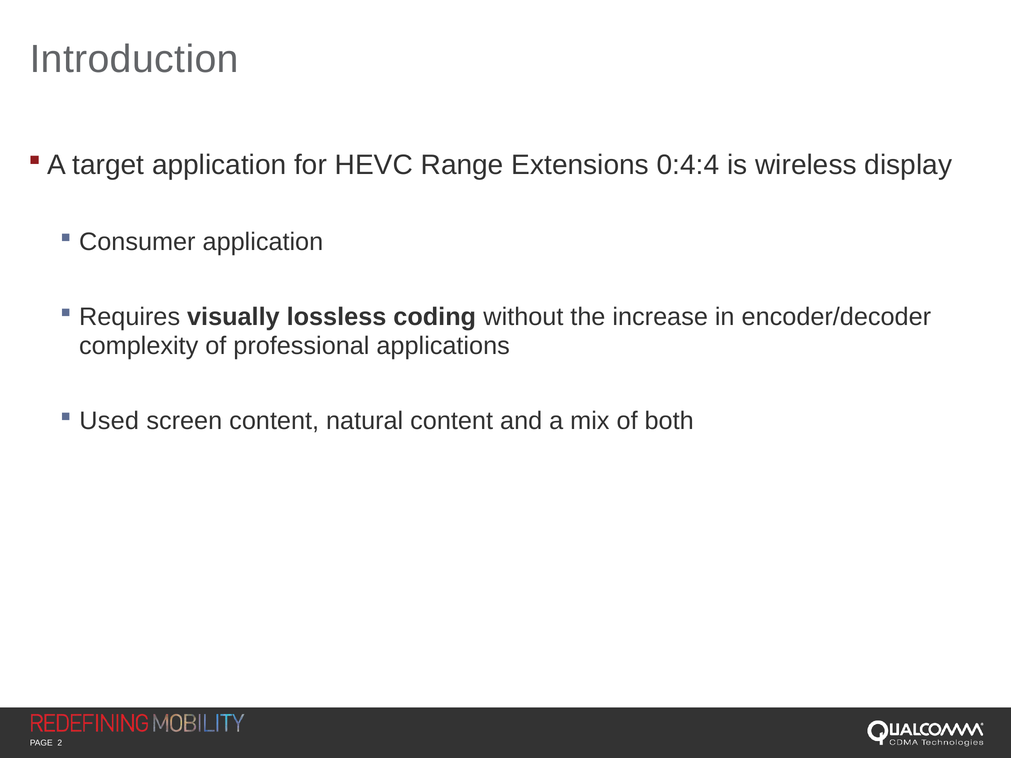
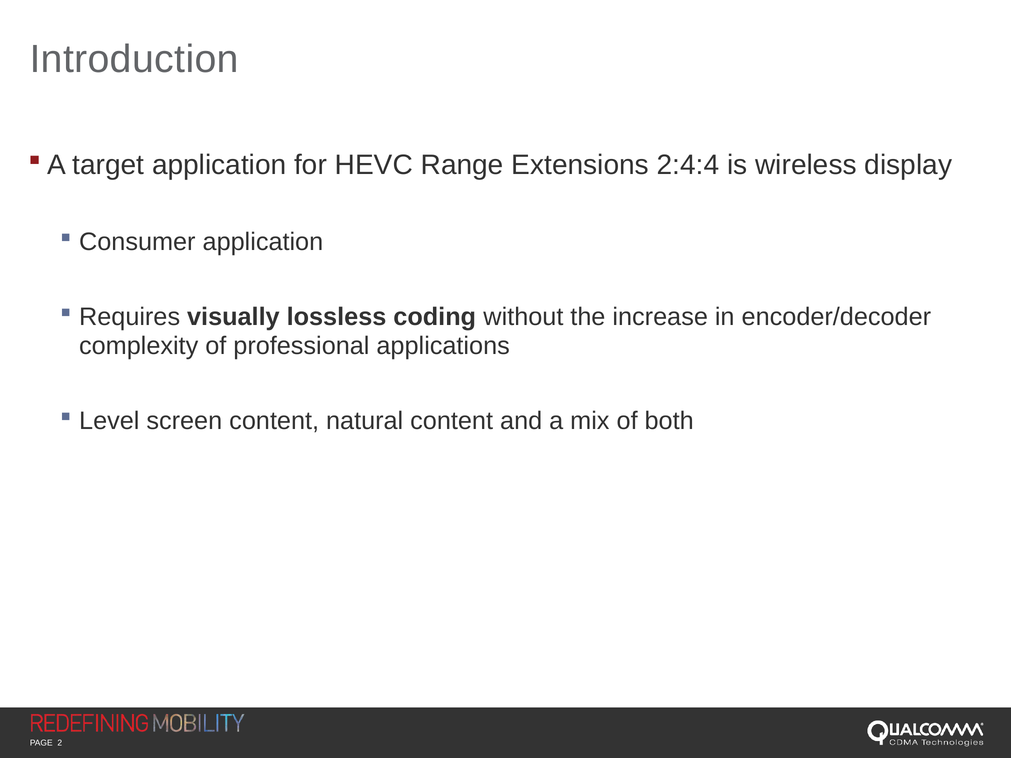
0:4:4: 0:4:4 -> 2:4:4
Used: Used -> Level
